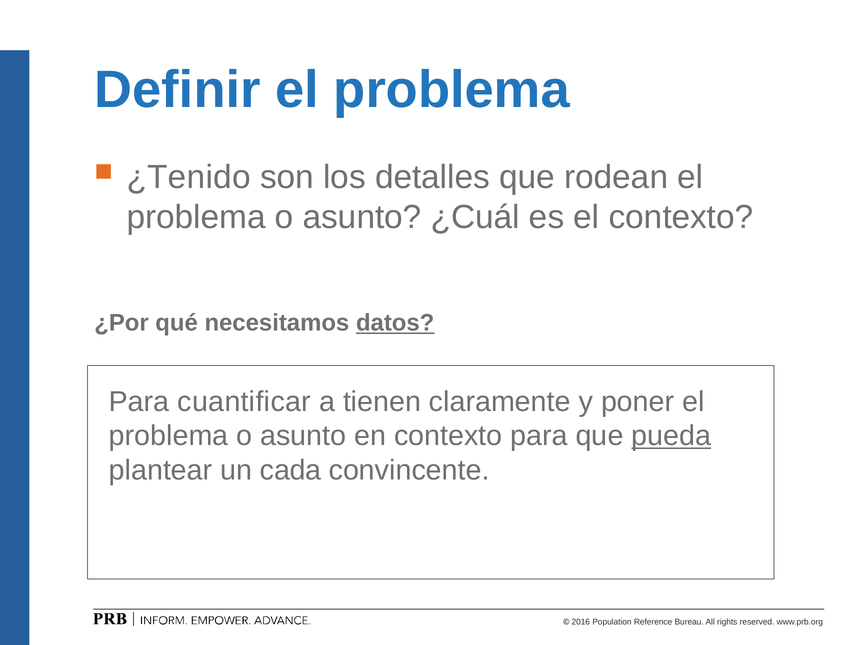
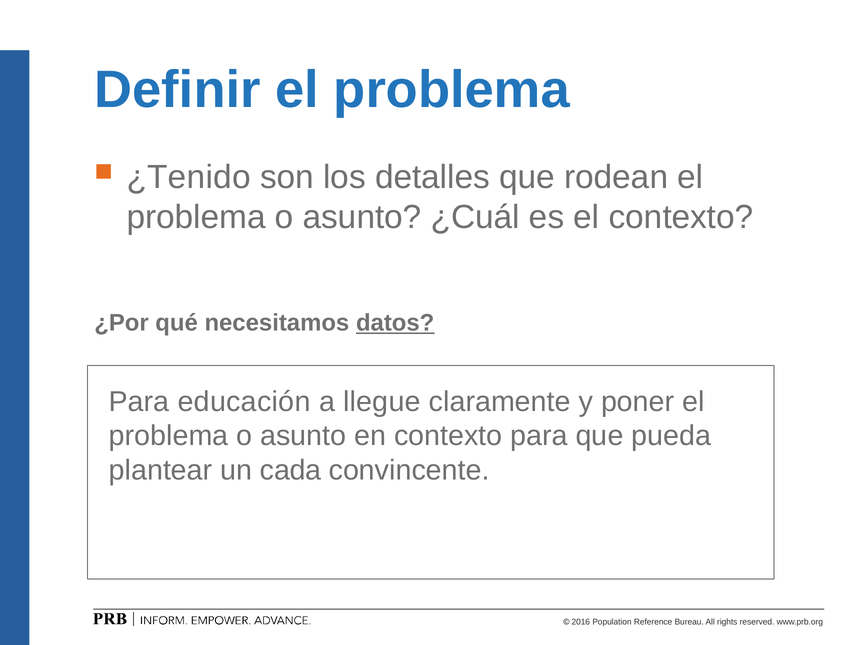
cuantificar: cuantificar -> educación
tienen: tienen -> llegue
pueda underline: present -> none
